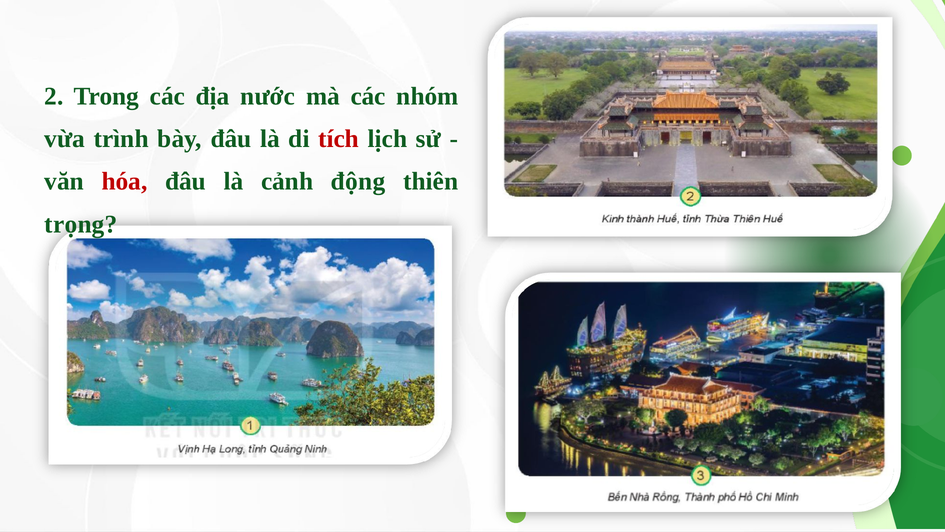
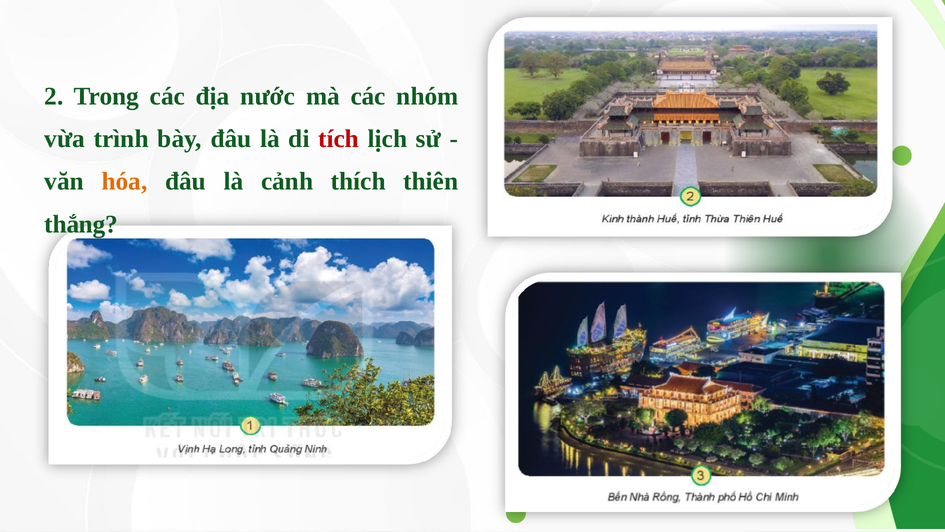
hóa colour: red -> orange
động: động -> thích
trọng: trọng -> thắng
